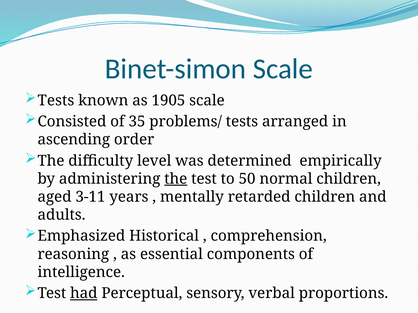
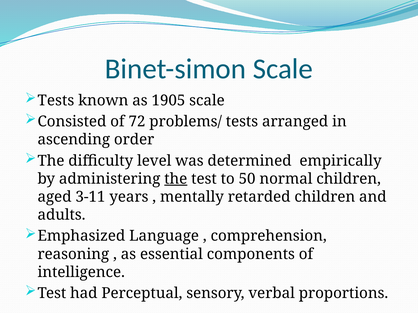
35: 35 -> 72
Historical: Historical -> Language
had underline: present -> none
